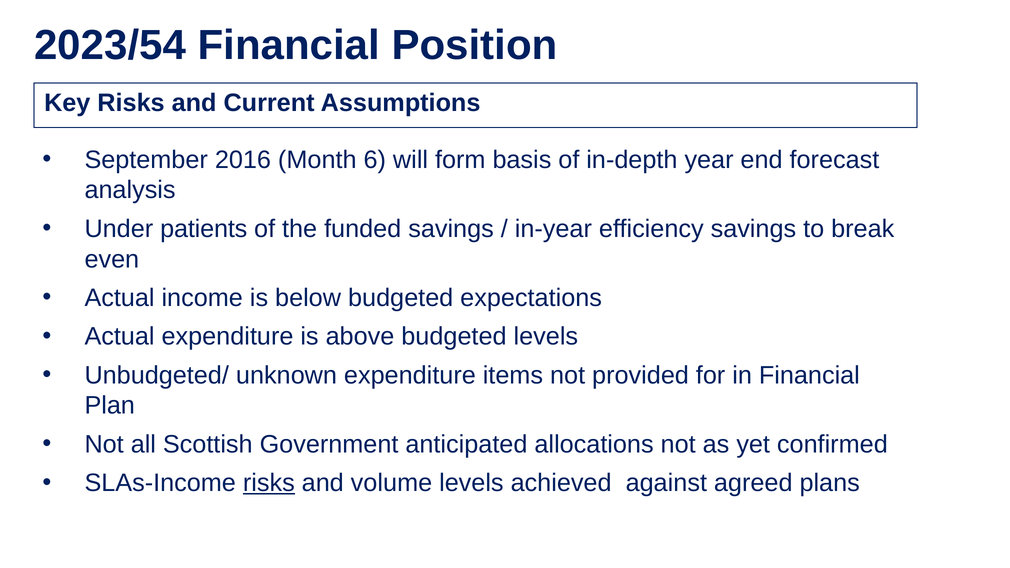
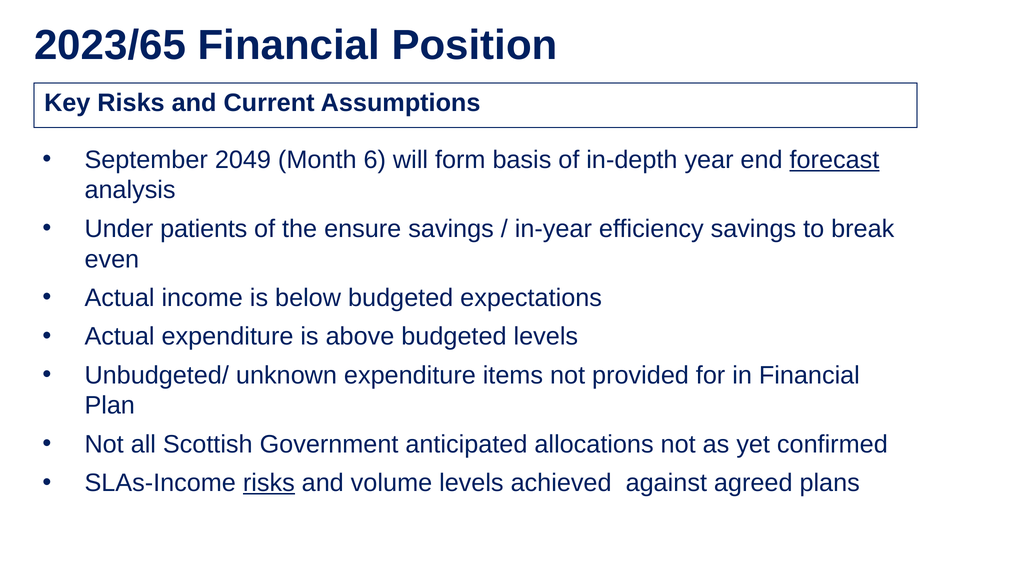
2023/54: 2023/54 -> 2023/65
2016: 2016 -> 2049
forecast underline: none -> present
funded: funded -> ensure
